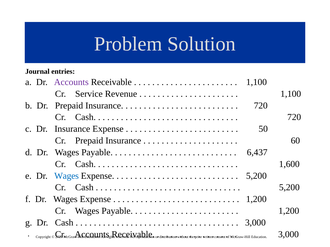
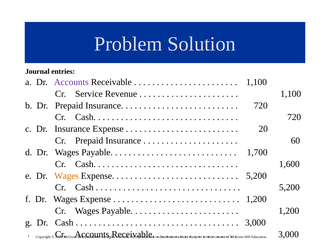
50: 50 -> 20
6,437: 6,437 -> 1,700
Wages at (67, 176) colour: blue -> orange
